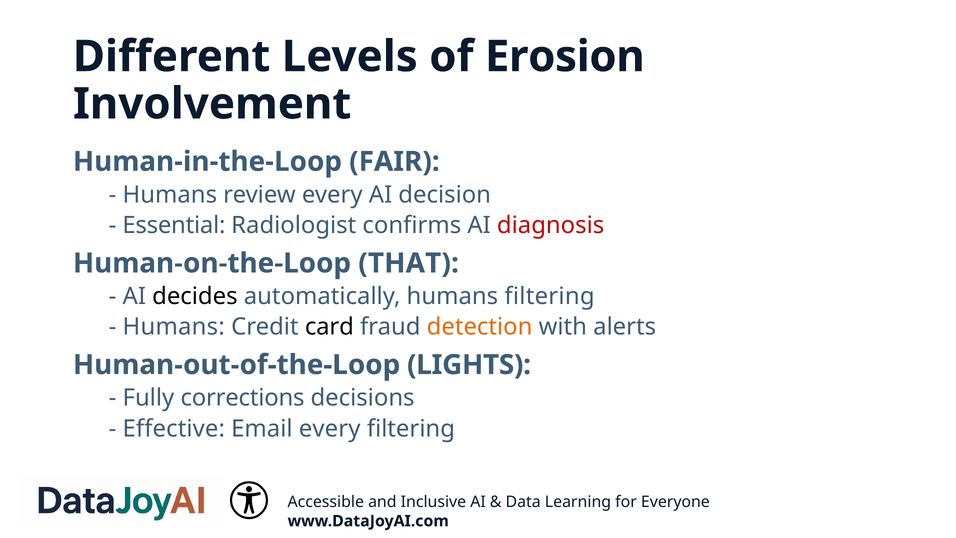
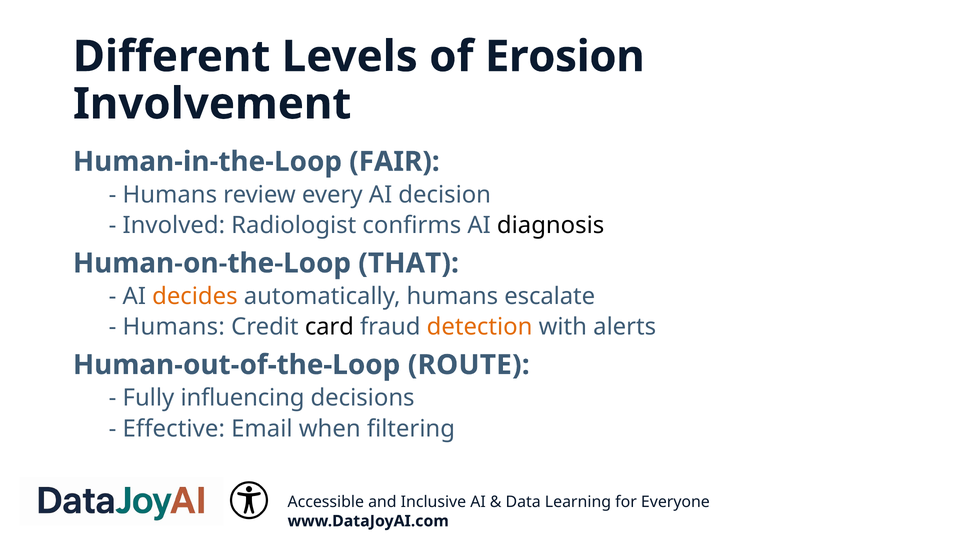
Essential: Essential -> Involved
diagnosis colour: red -> black
decides colour: black -> orange
humans filtering: filtering -> escalate
LIGHTS: LIGHTS -> ROUTE
corrections: corrections -> influencing
Email every: every -> when
